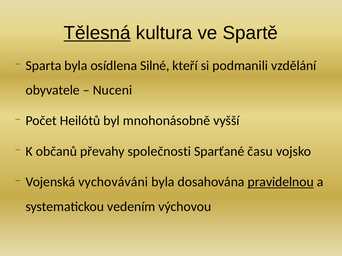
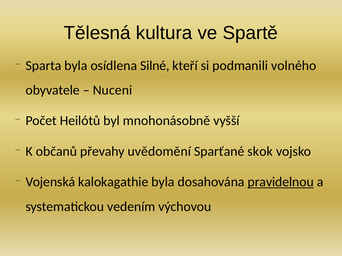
Tělesná underline: present -> none
vzdělání: vzdělání -> volného
společnosti: společnosti -> uvědomění
času: času -> skok
vychováváni: vychováváni -> kalokagathie
